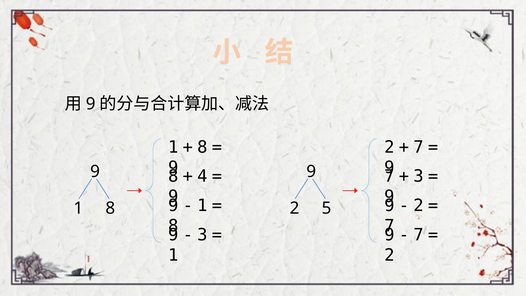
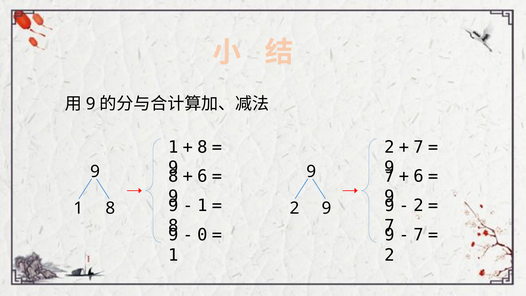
4 at (202, 176): 4 -> 6
3 at (418, 176): 3 -> 6
2 5: 5 -> 9
3 at (202, 235): 3 -> 0
